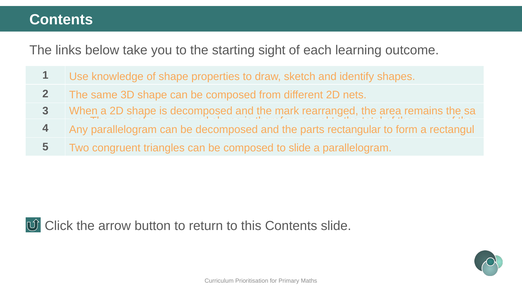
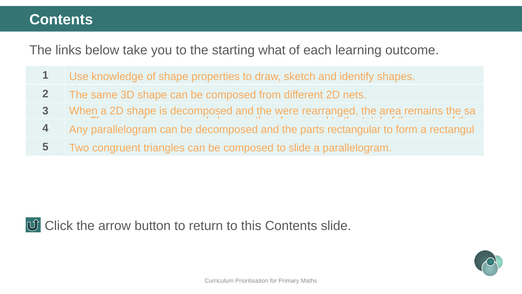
sight: sight -> what
mark: mark -> were
